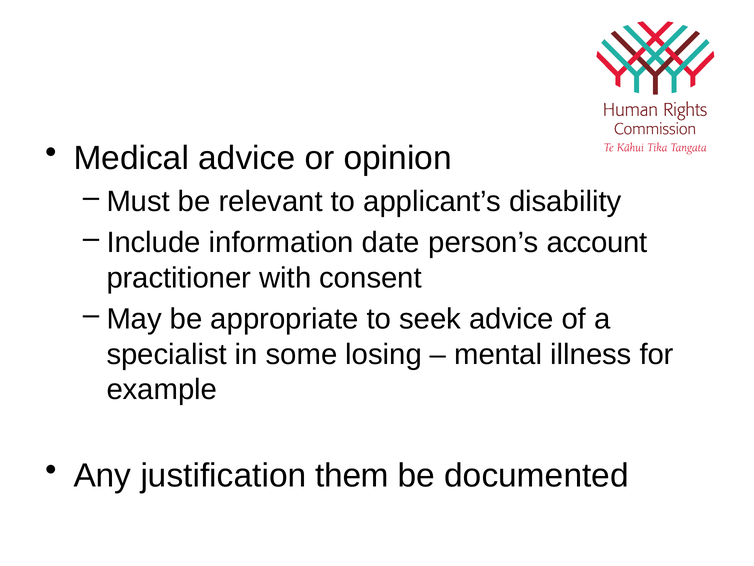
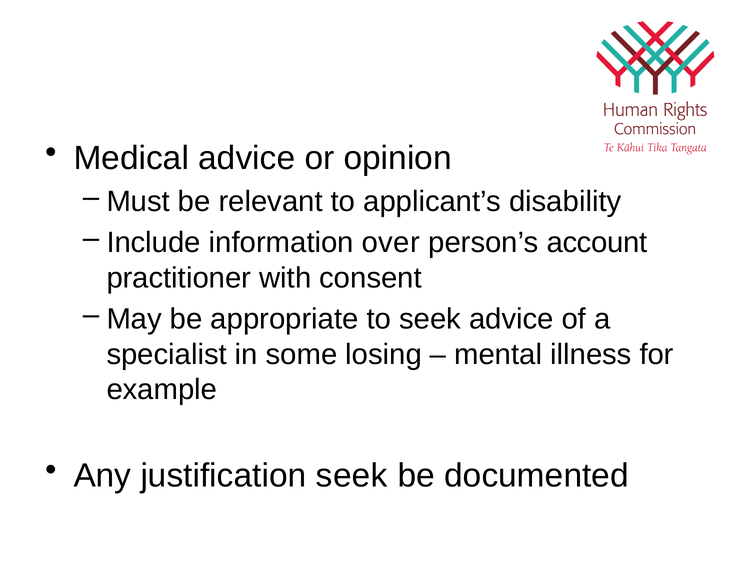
date: date -> over
justification them: them -> seek
